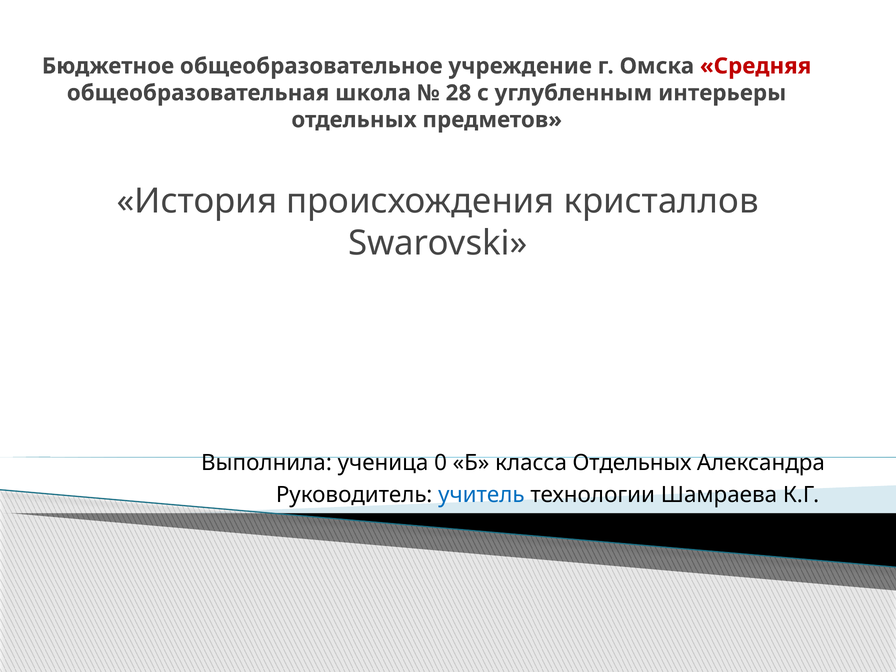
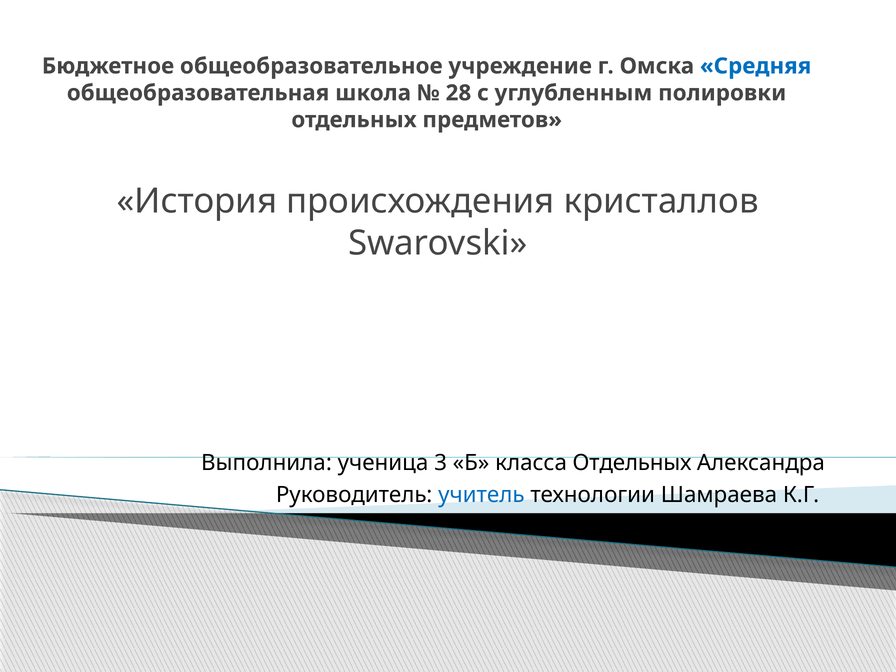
Средняя colour: red -> blue
интерьеры: интерьеры -> полировки
0: 0 -> 3
